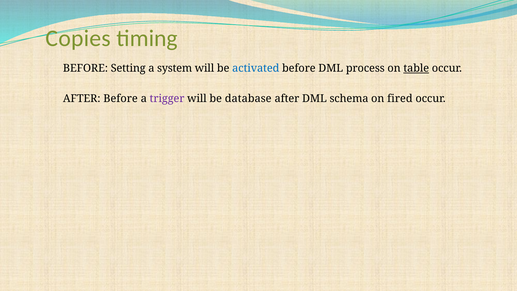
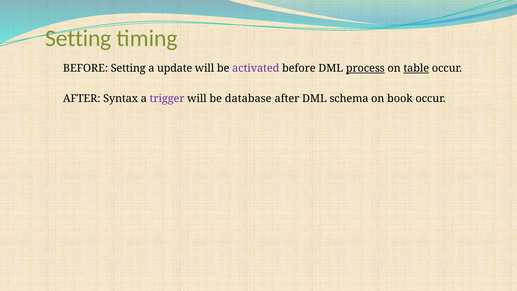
Copies at (78, 38): Copies -> Setting
system: system -> update
activated colour: blue -> purple
process underline: none -> present
Before at (121, 99): Before -> Syntax
fired: fired -> book
